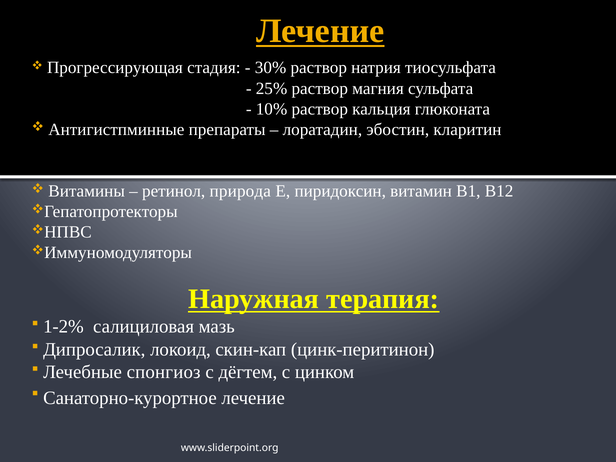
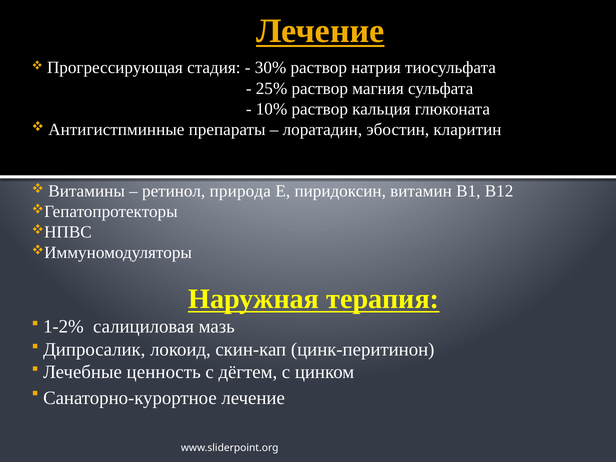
спонгиоз: спонгиоз -> ценность
